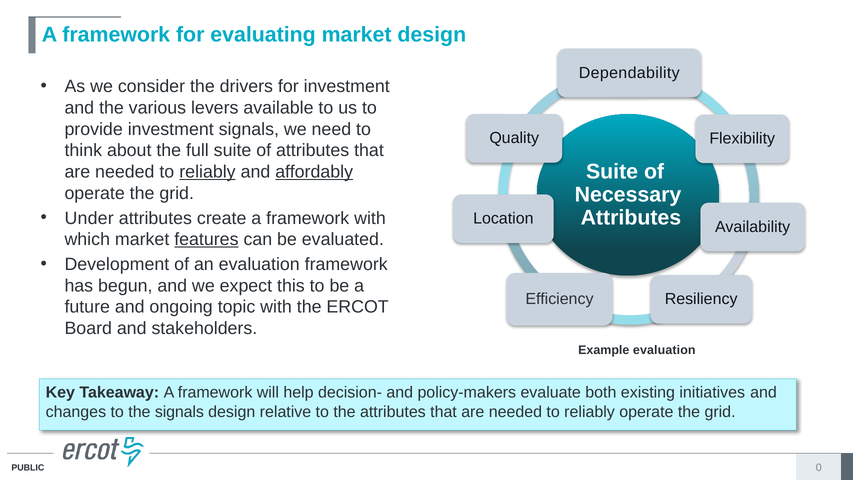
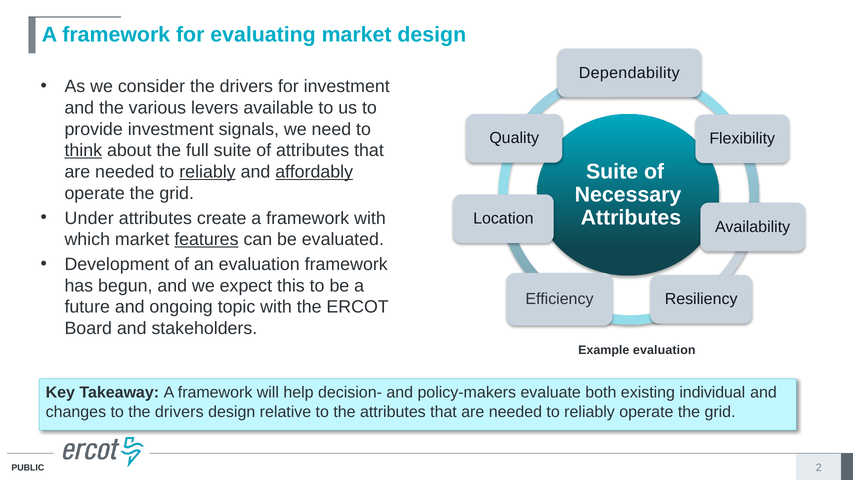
think underline: none -> present
initiatives: initiatives -> individual
to the signals: signals -> drivers
0: 0 -> 2
